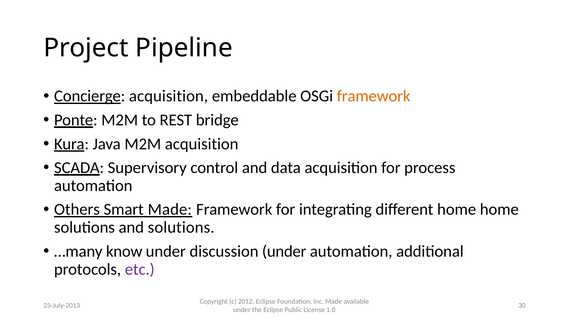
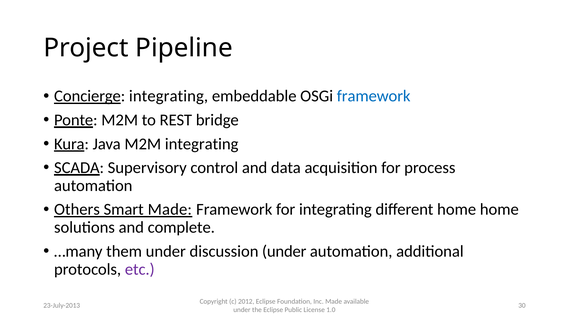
Concierge acquisition: acquisition -> integrating
framework at (374, 96) colour: orange -> blue
M2M acquisition: acquisition -> integrating
and solutions: solutions -> complete
know: know -> them
